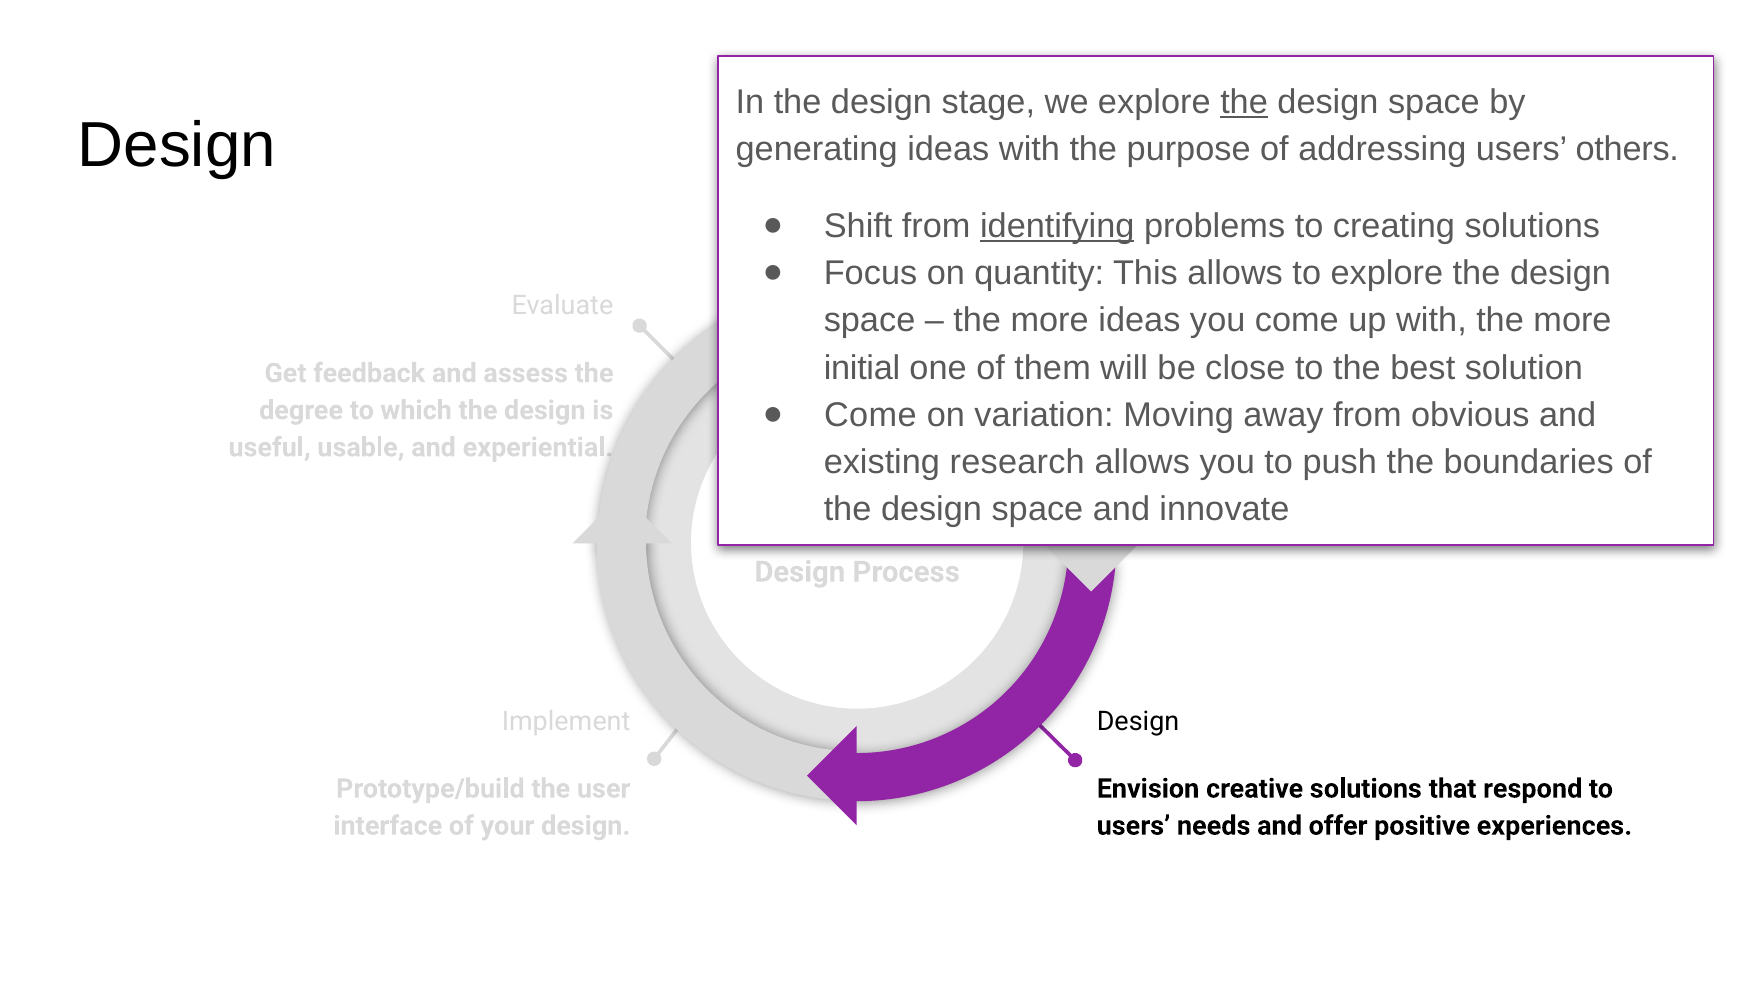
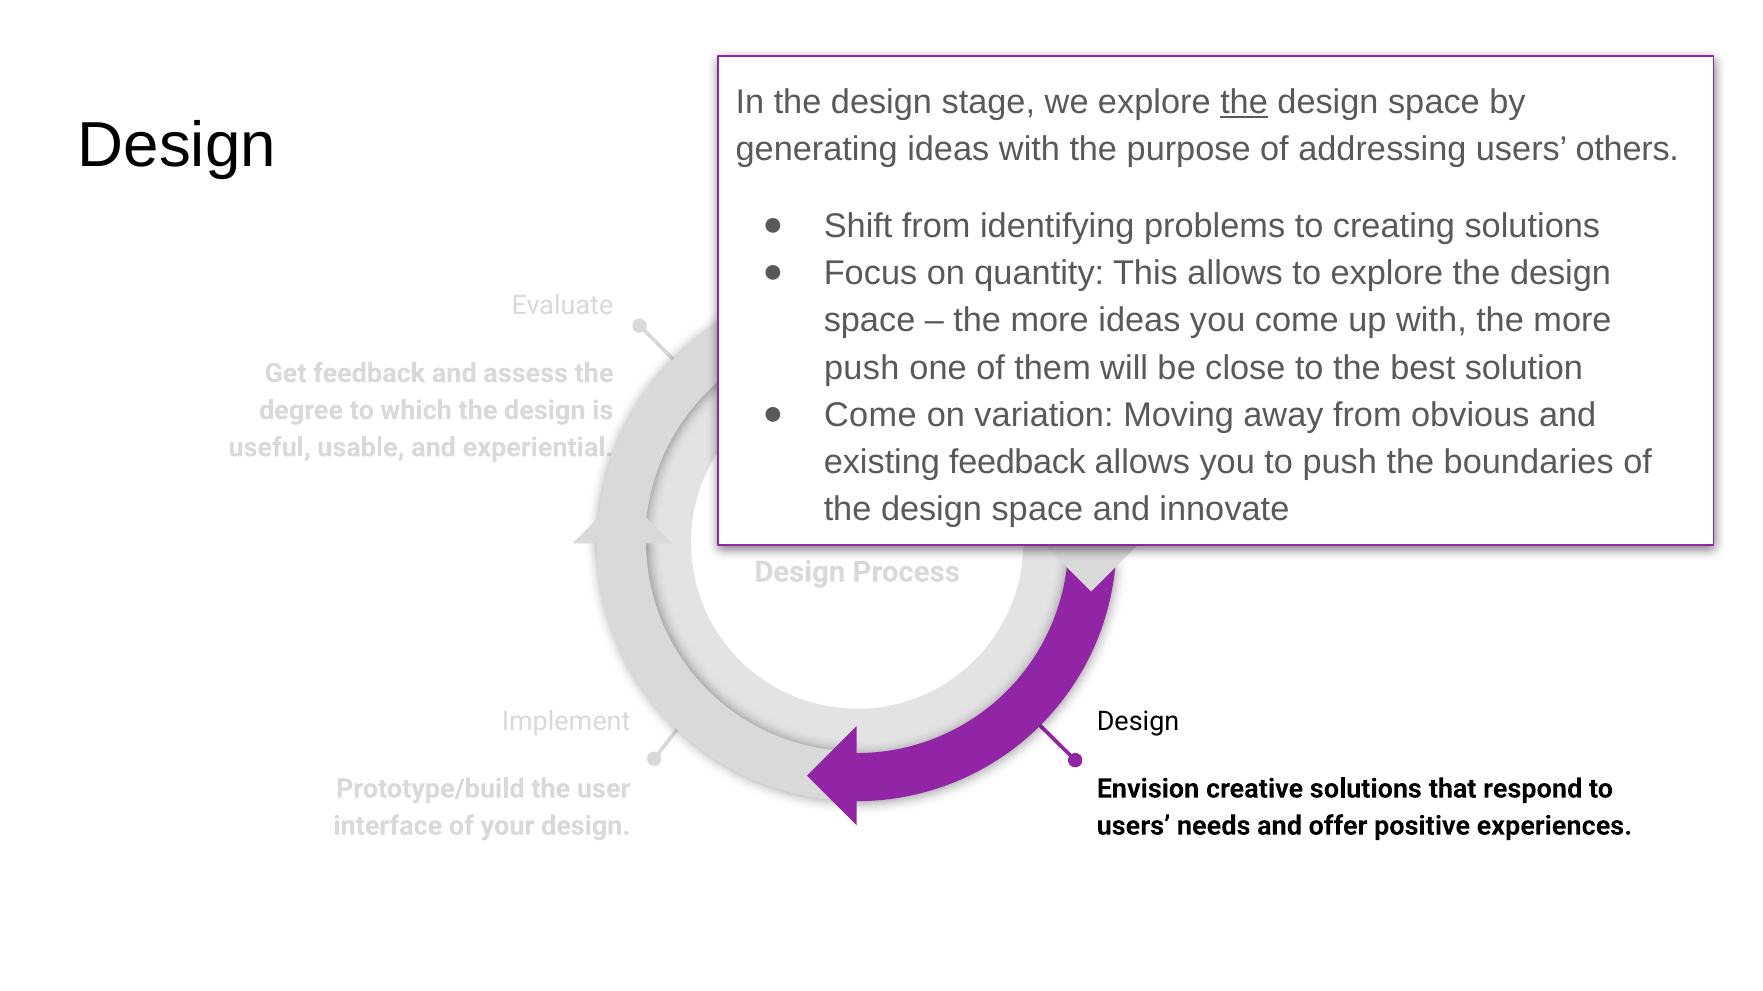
identifying underline: present -> none
initial at (862, 368): initial -> push
existing research: research -> feedback
